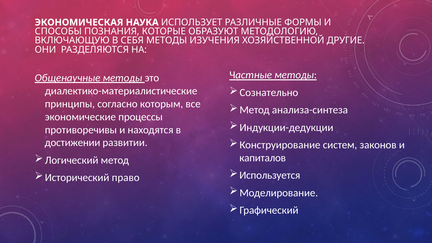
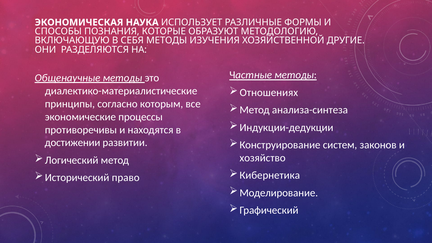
Сознательно: Сознательно -> Отношениях
капиталов: капиталов -> хозяйство
Используется: Используется -> Кибернетика
